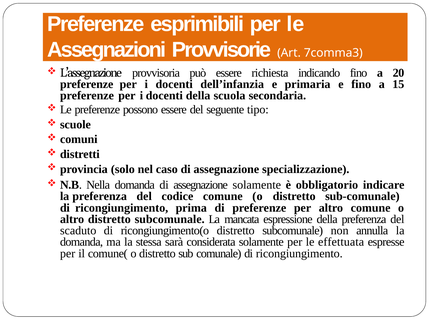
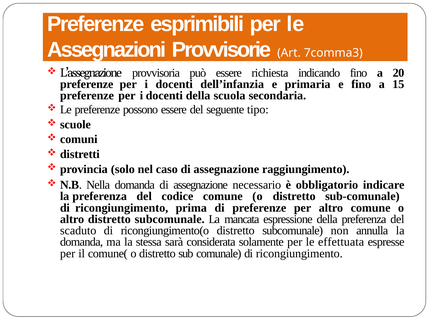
specializzazione: specializzazione -> raggiungimento
assegnazione solamente: solamente -> necessario
